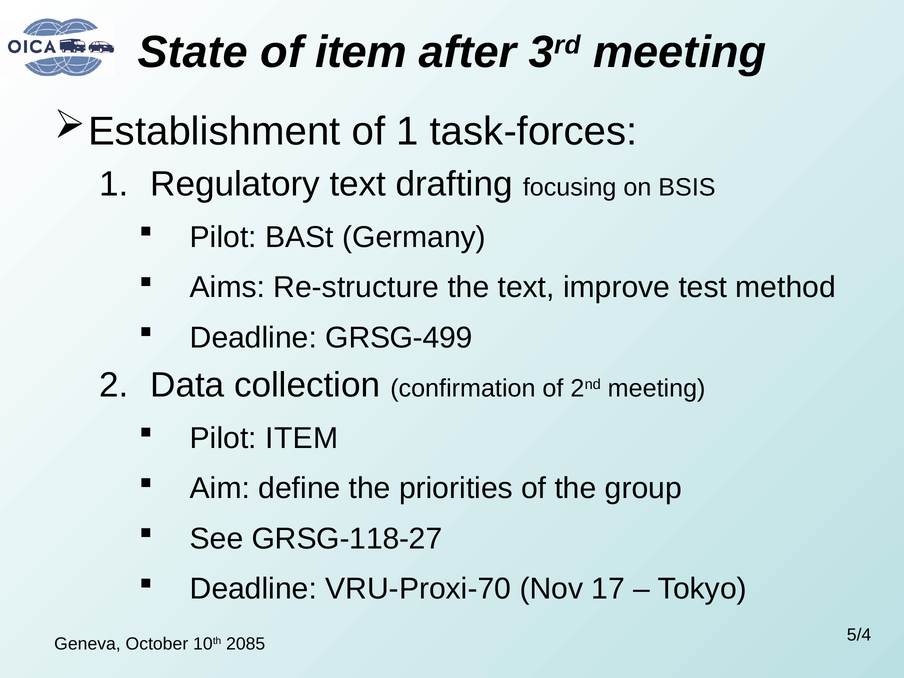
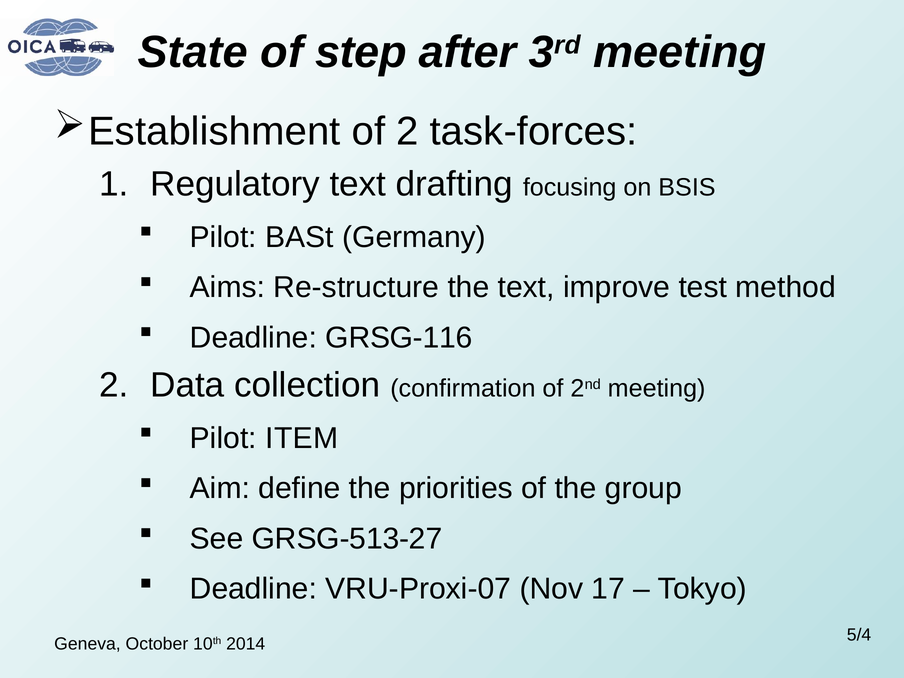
of item: item -> step
of 1: 1 -> 2
GRSG-499: GRSG-499 -> GRSG-116
GRSG-118-27: GRSG-118-27 -> GRSG-513-27
VRU-Proxi-70: VRU-Proxi-70 -> VRU-Proxi-07
2085: 2085 -> 2014
